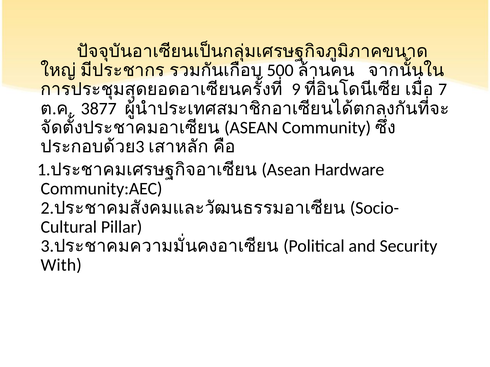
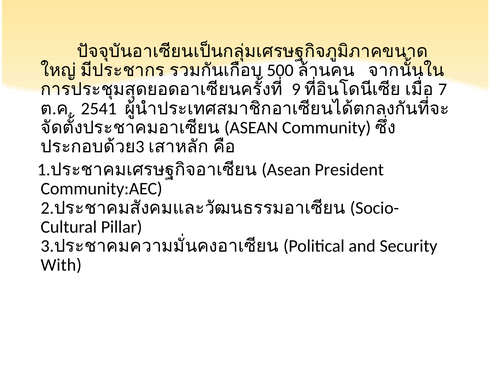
3877: 3877 -> 2541
Hardware: Hardware -> President
